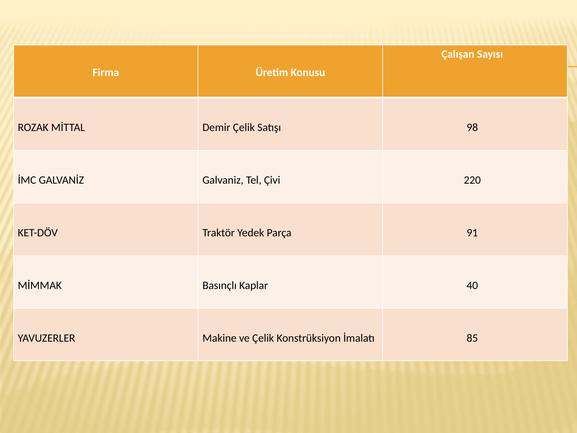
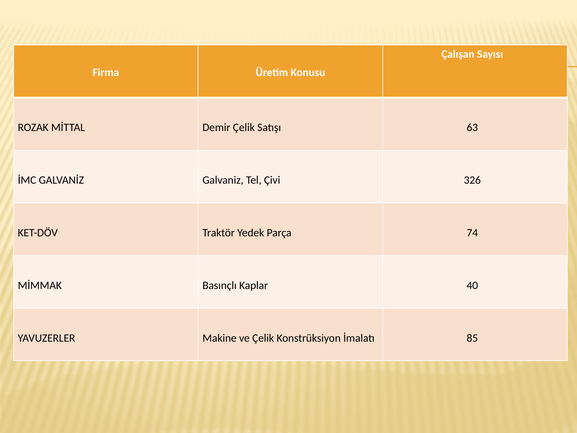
98: 98 -> 63
220: 220 -> 326
91: 91 -> 74
